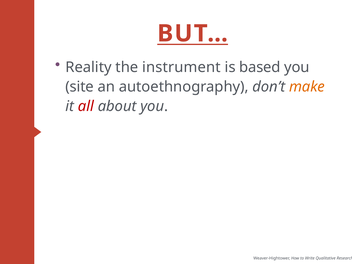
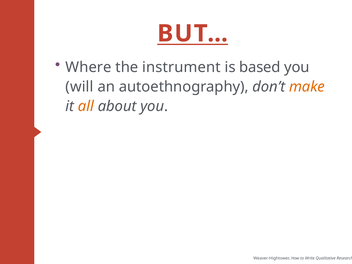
Reality: Reality -> Where
site: site -> will
all colour: red -> orange
